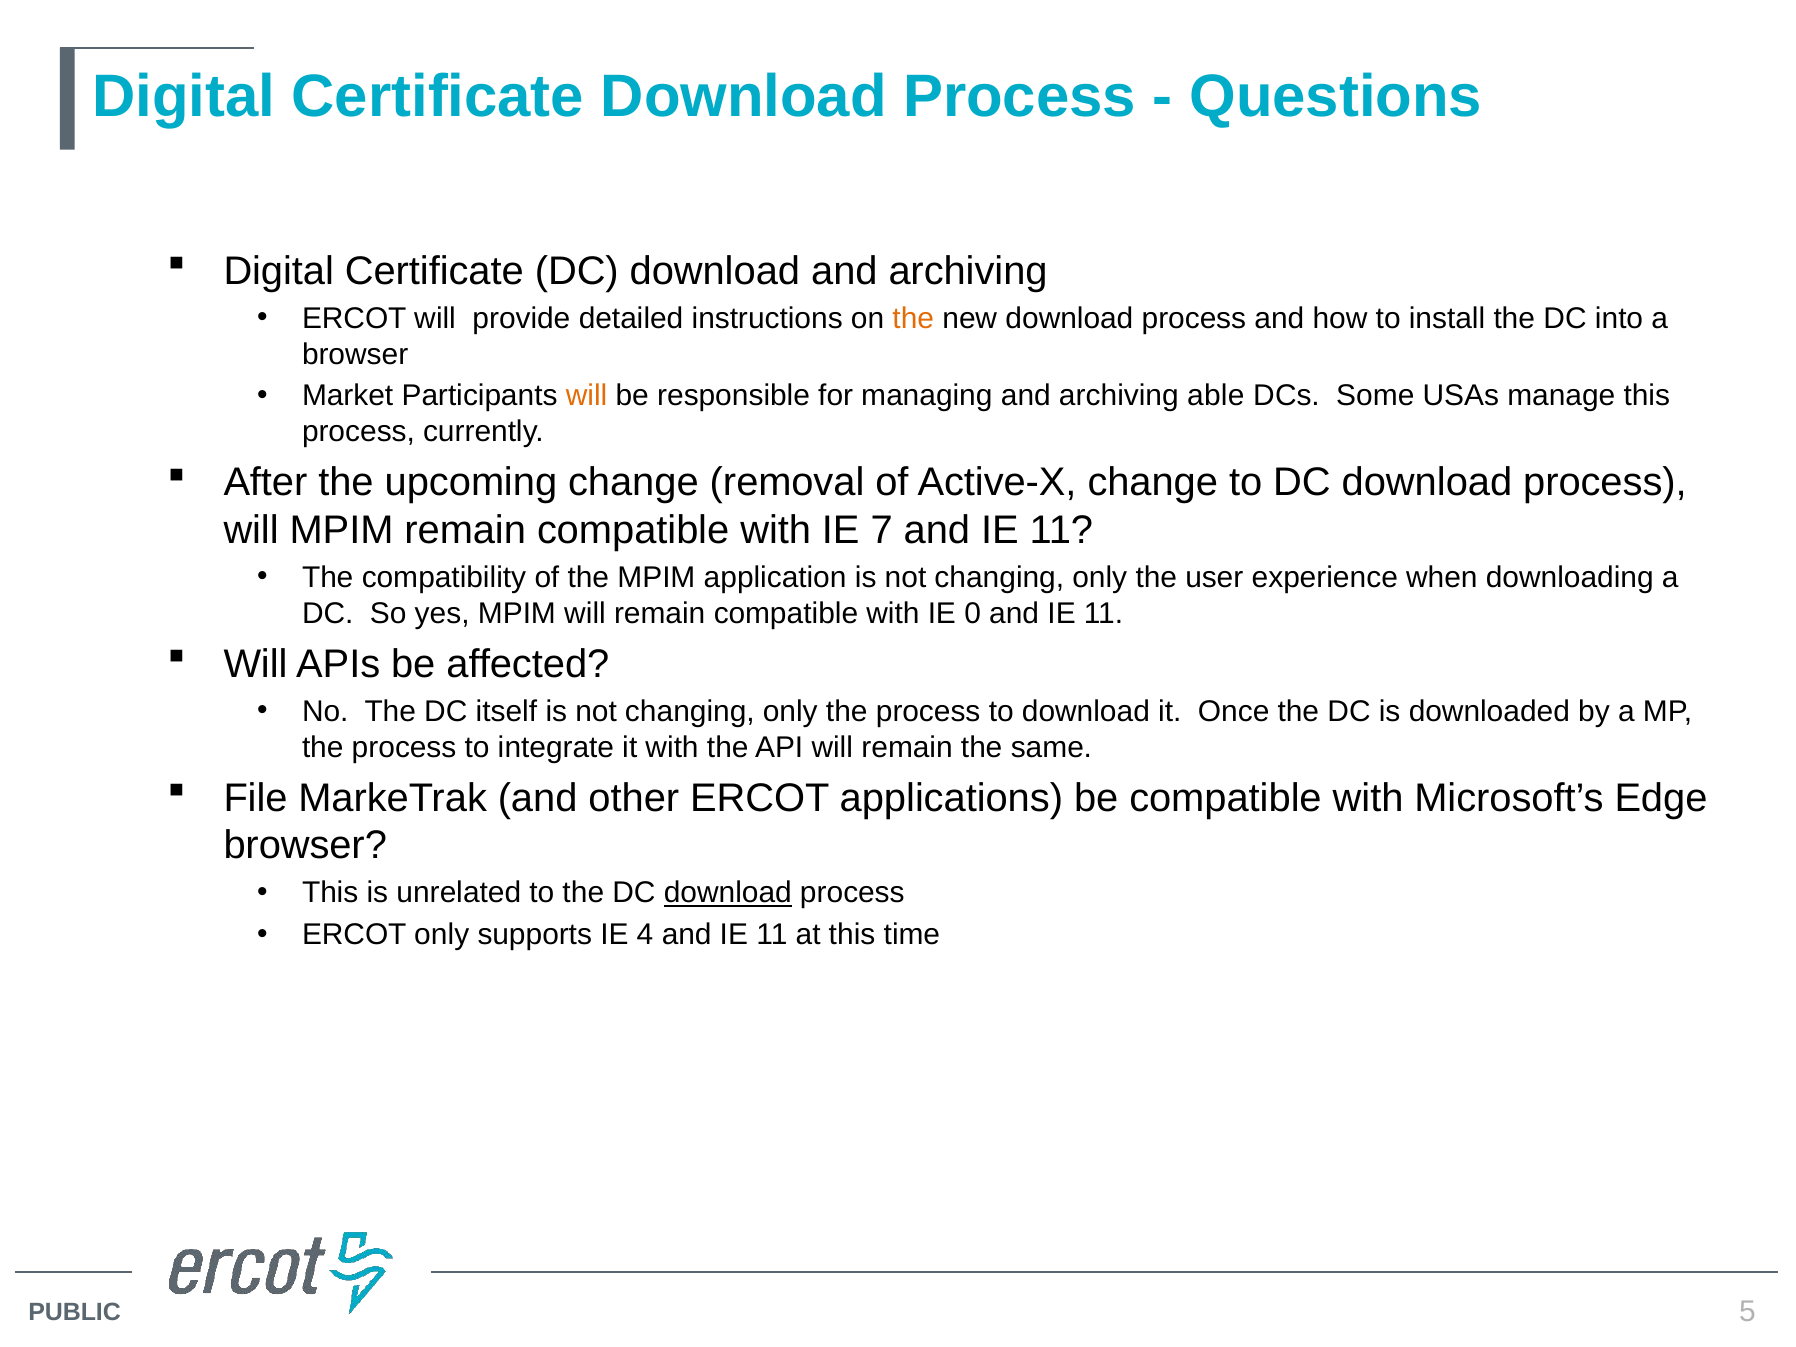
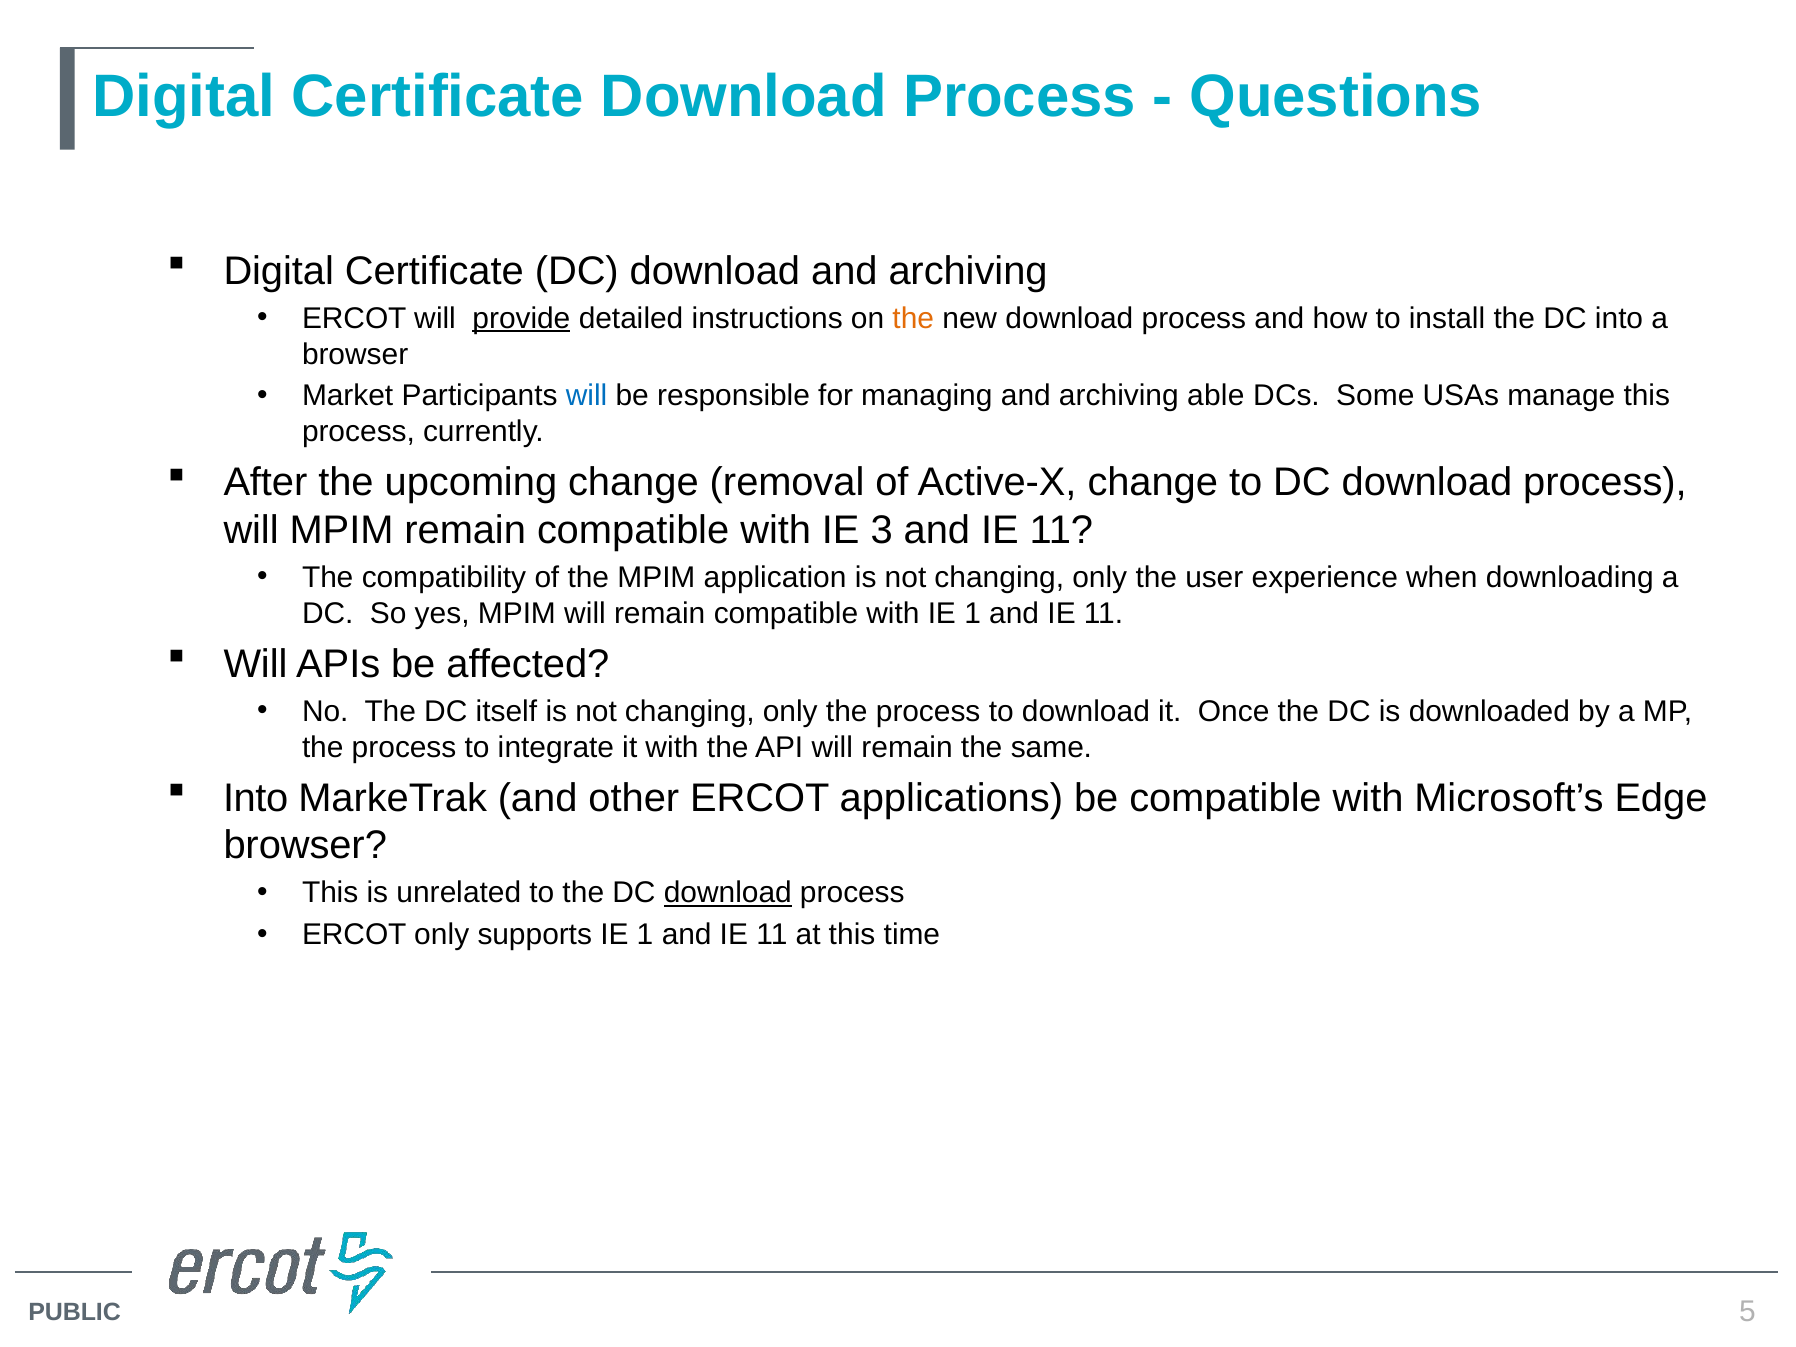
provide underline: none -> present
will at (587, 396) colour: orange -> blue
7: 7 -> 3
with IE 0: 0 -> 1
File at (255, 798): File -> Into
supports IE 4: 4 -> 1
